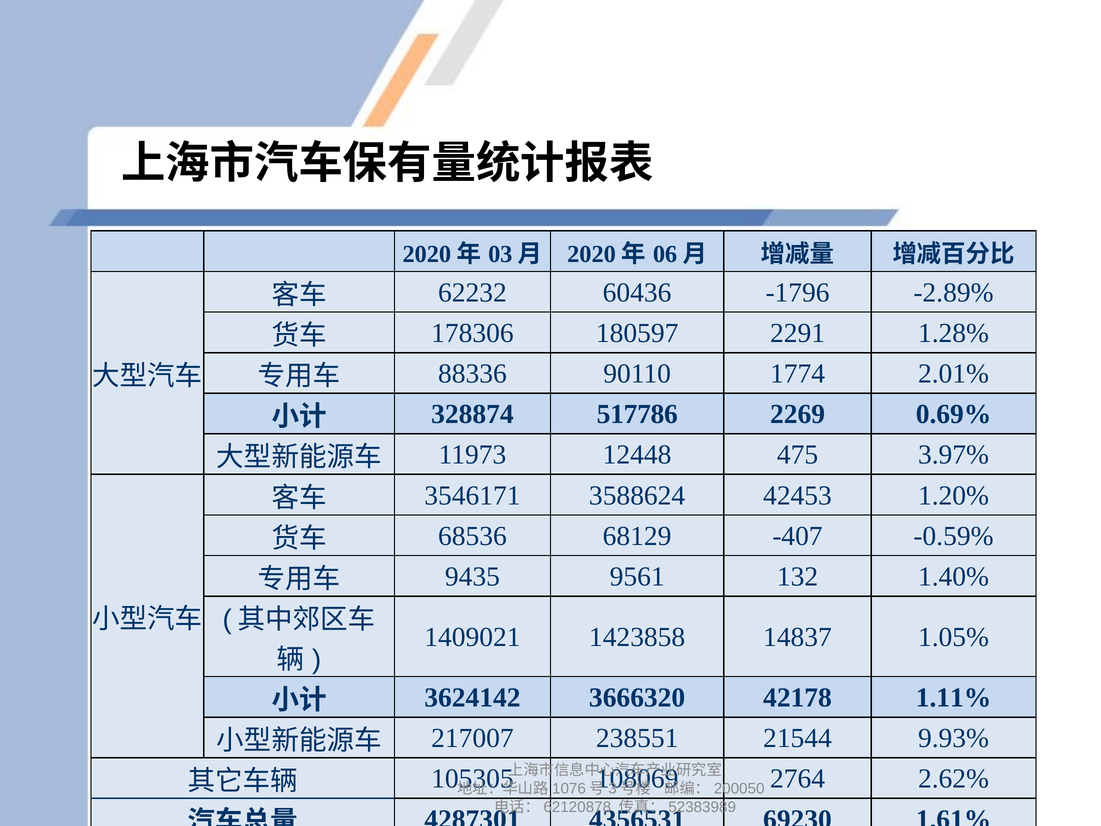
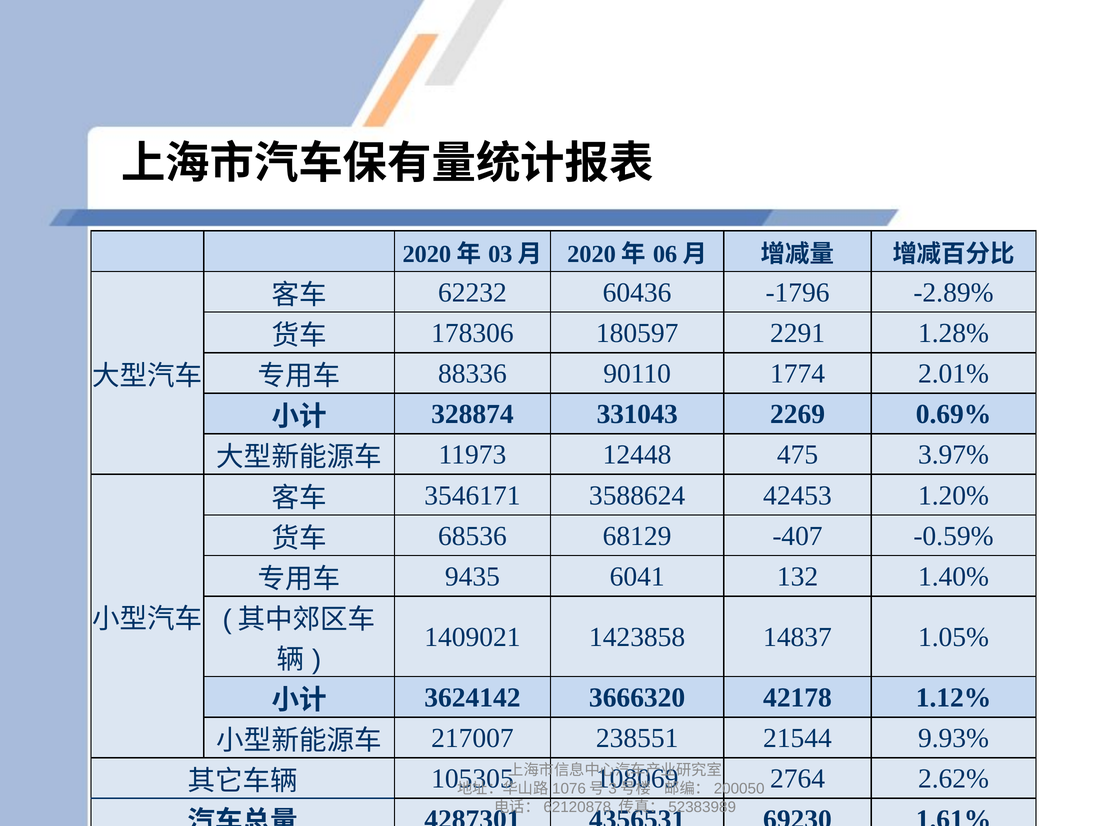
517786: 517786 -> 331043
9561: 9561 -> 6041
1.11%: 1.11% -> 1.12%
